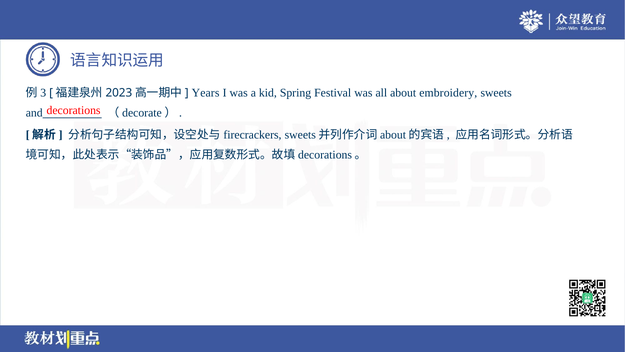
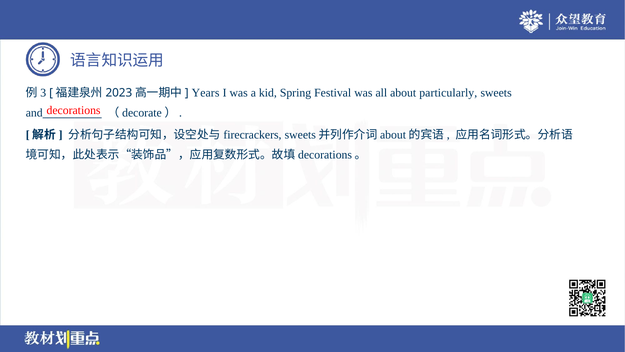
embroidery: embroidery -> particularly
